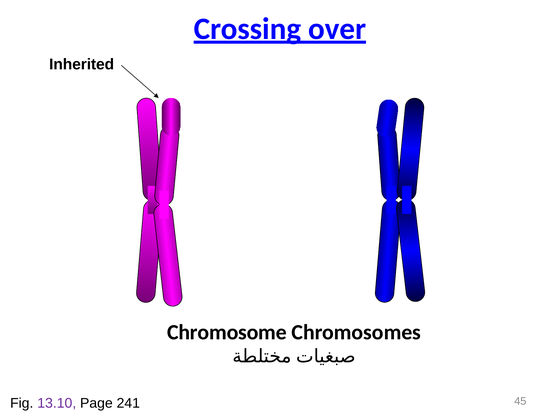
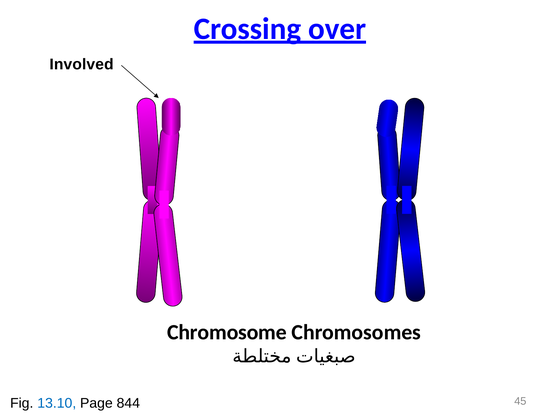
Inherited: Inherited -> Involved
13.10 colour: purple -> blue
241: 241 -> 844
